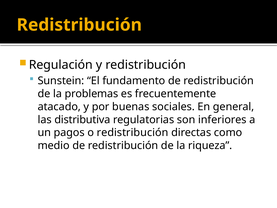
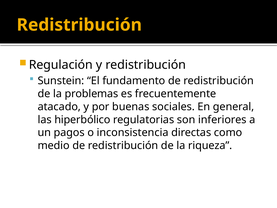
distributiva: distributiva -> hiperbólico
o redistribución: redistribución -> inconsistencia
